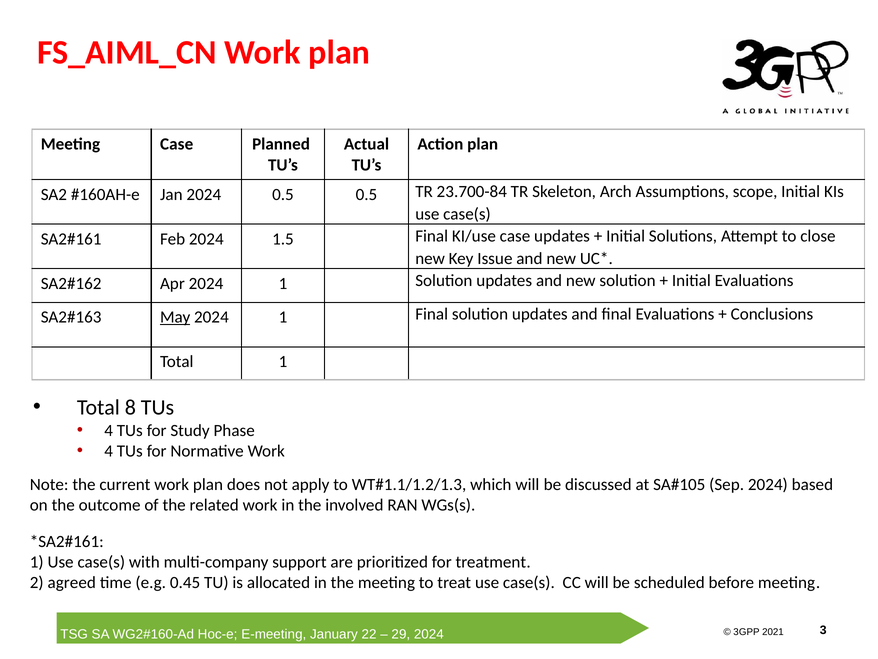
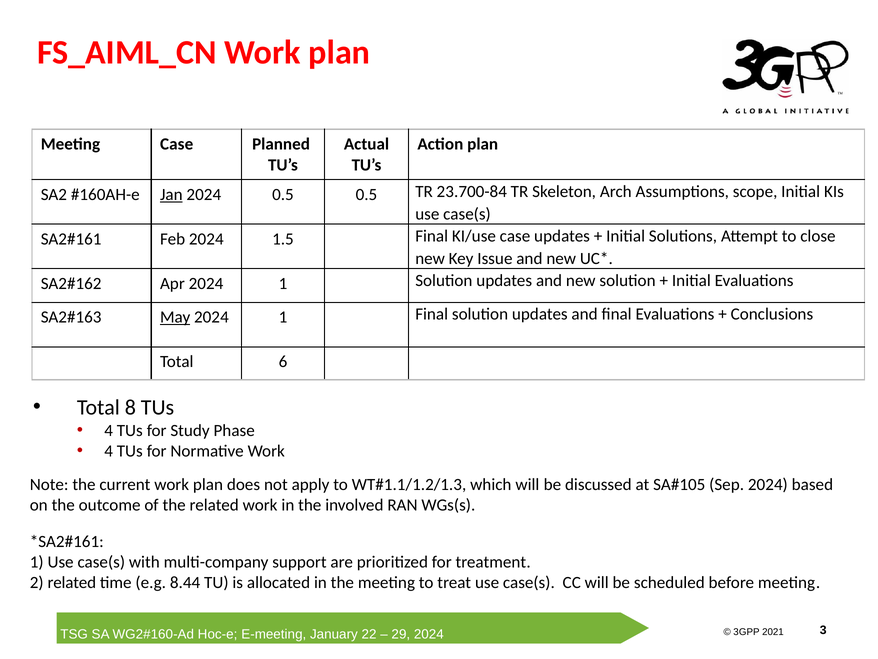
Jan underline: none -> present
Total 1: 1 -> 6
2 agreed: agreed -> related
0.45: 0.45 -> 8.44
